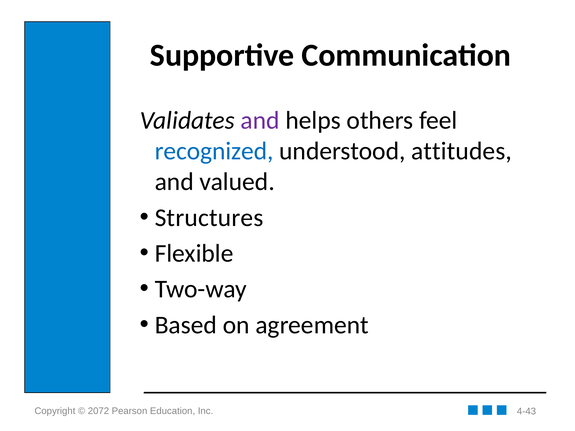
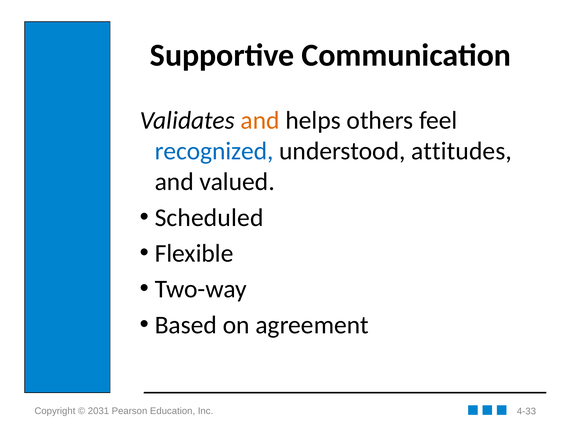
and at (260, 121) colour: purple -> orange
Structures: Structures -> Scheduled
2072: 2072 -> 2031
4-43: 4-43 -> 4-33
